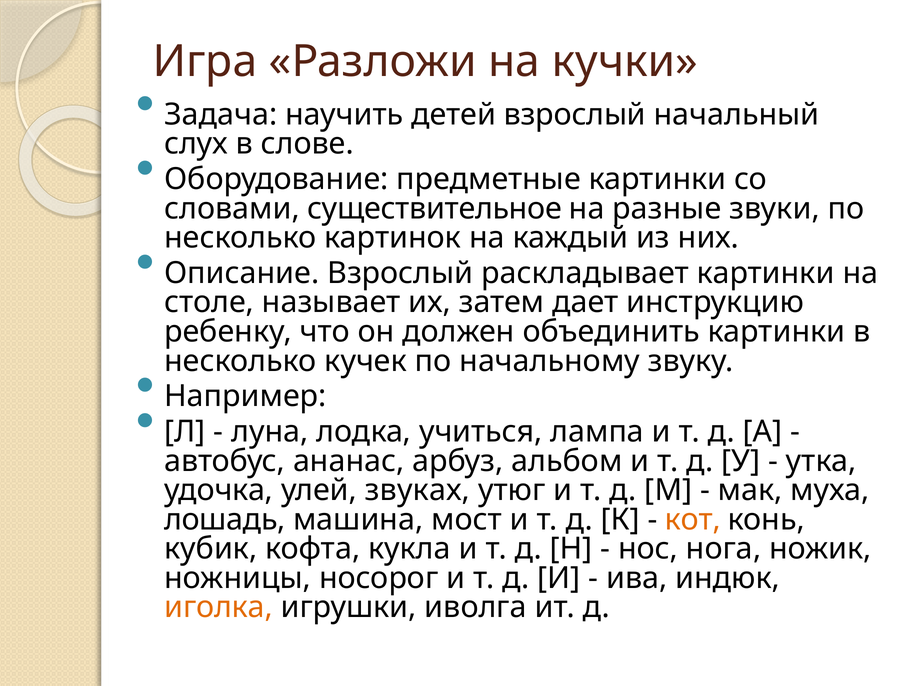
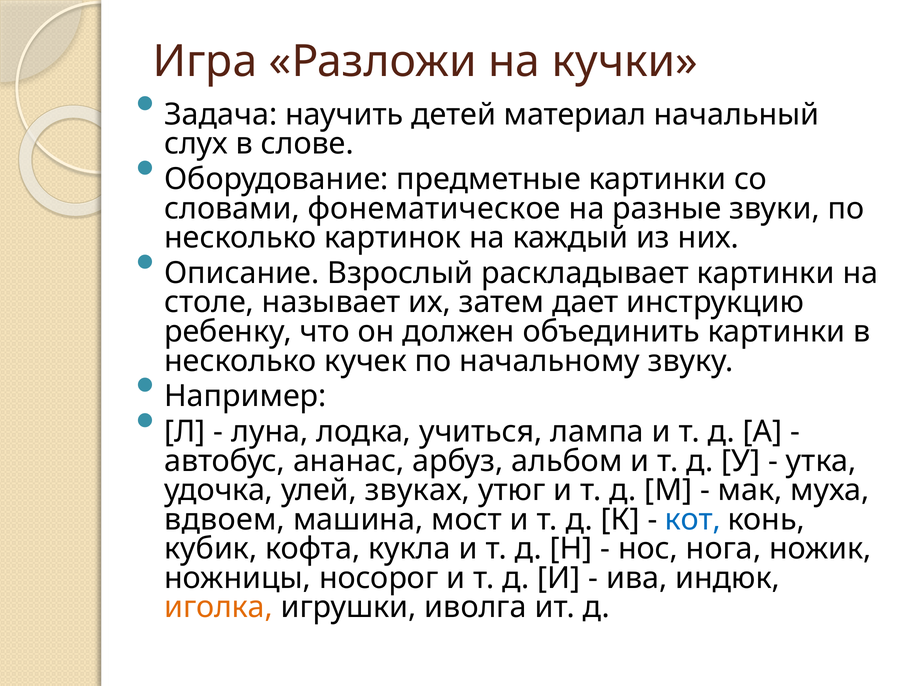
детей взрослый: взрослый -> материал
существительное: существительное -> фонематическое
лошадь: лошадь -> вдвоем
кот colour: orange -> blue
